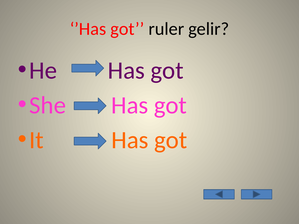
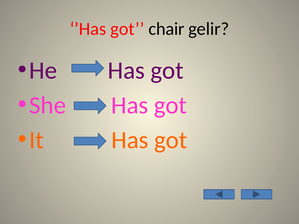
ruler: ruler -> chair
